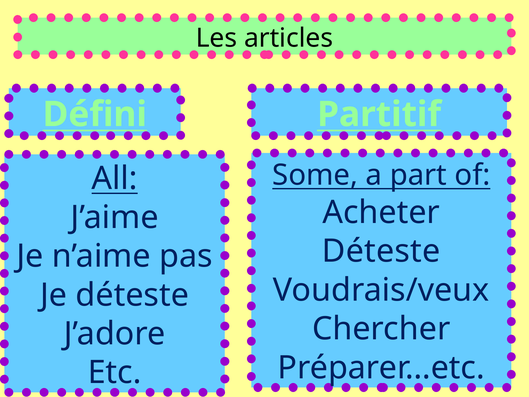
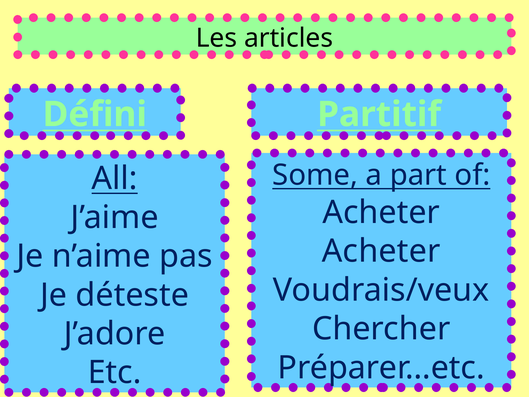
Déteste at (381, 251): Déteste -> Acheter
